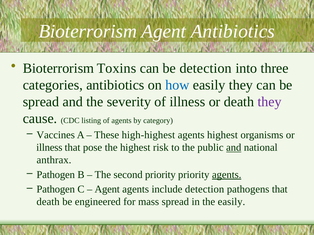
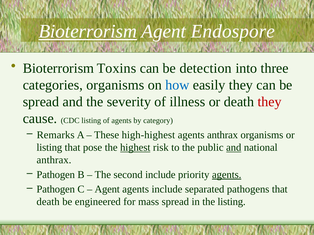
Bioterrorism at (88, 31) underline: none -> present
Agent Antibiotics: Antibiotics -> Endospore
categories antibiotics: antibiotics -> organisms
they at (270, 102) colour: purple -> red
Vaccines: Vaccines -> Remarks
agents highest: highest -> anthrax
illness at (49, 148): illness -> listing
highest at (135, 148) underline: none -> present
second priority: priority -> include
include detection: detection -> separated
the easily: easily -> listing
